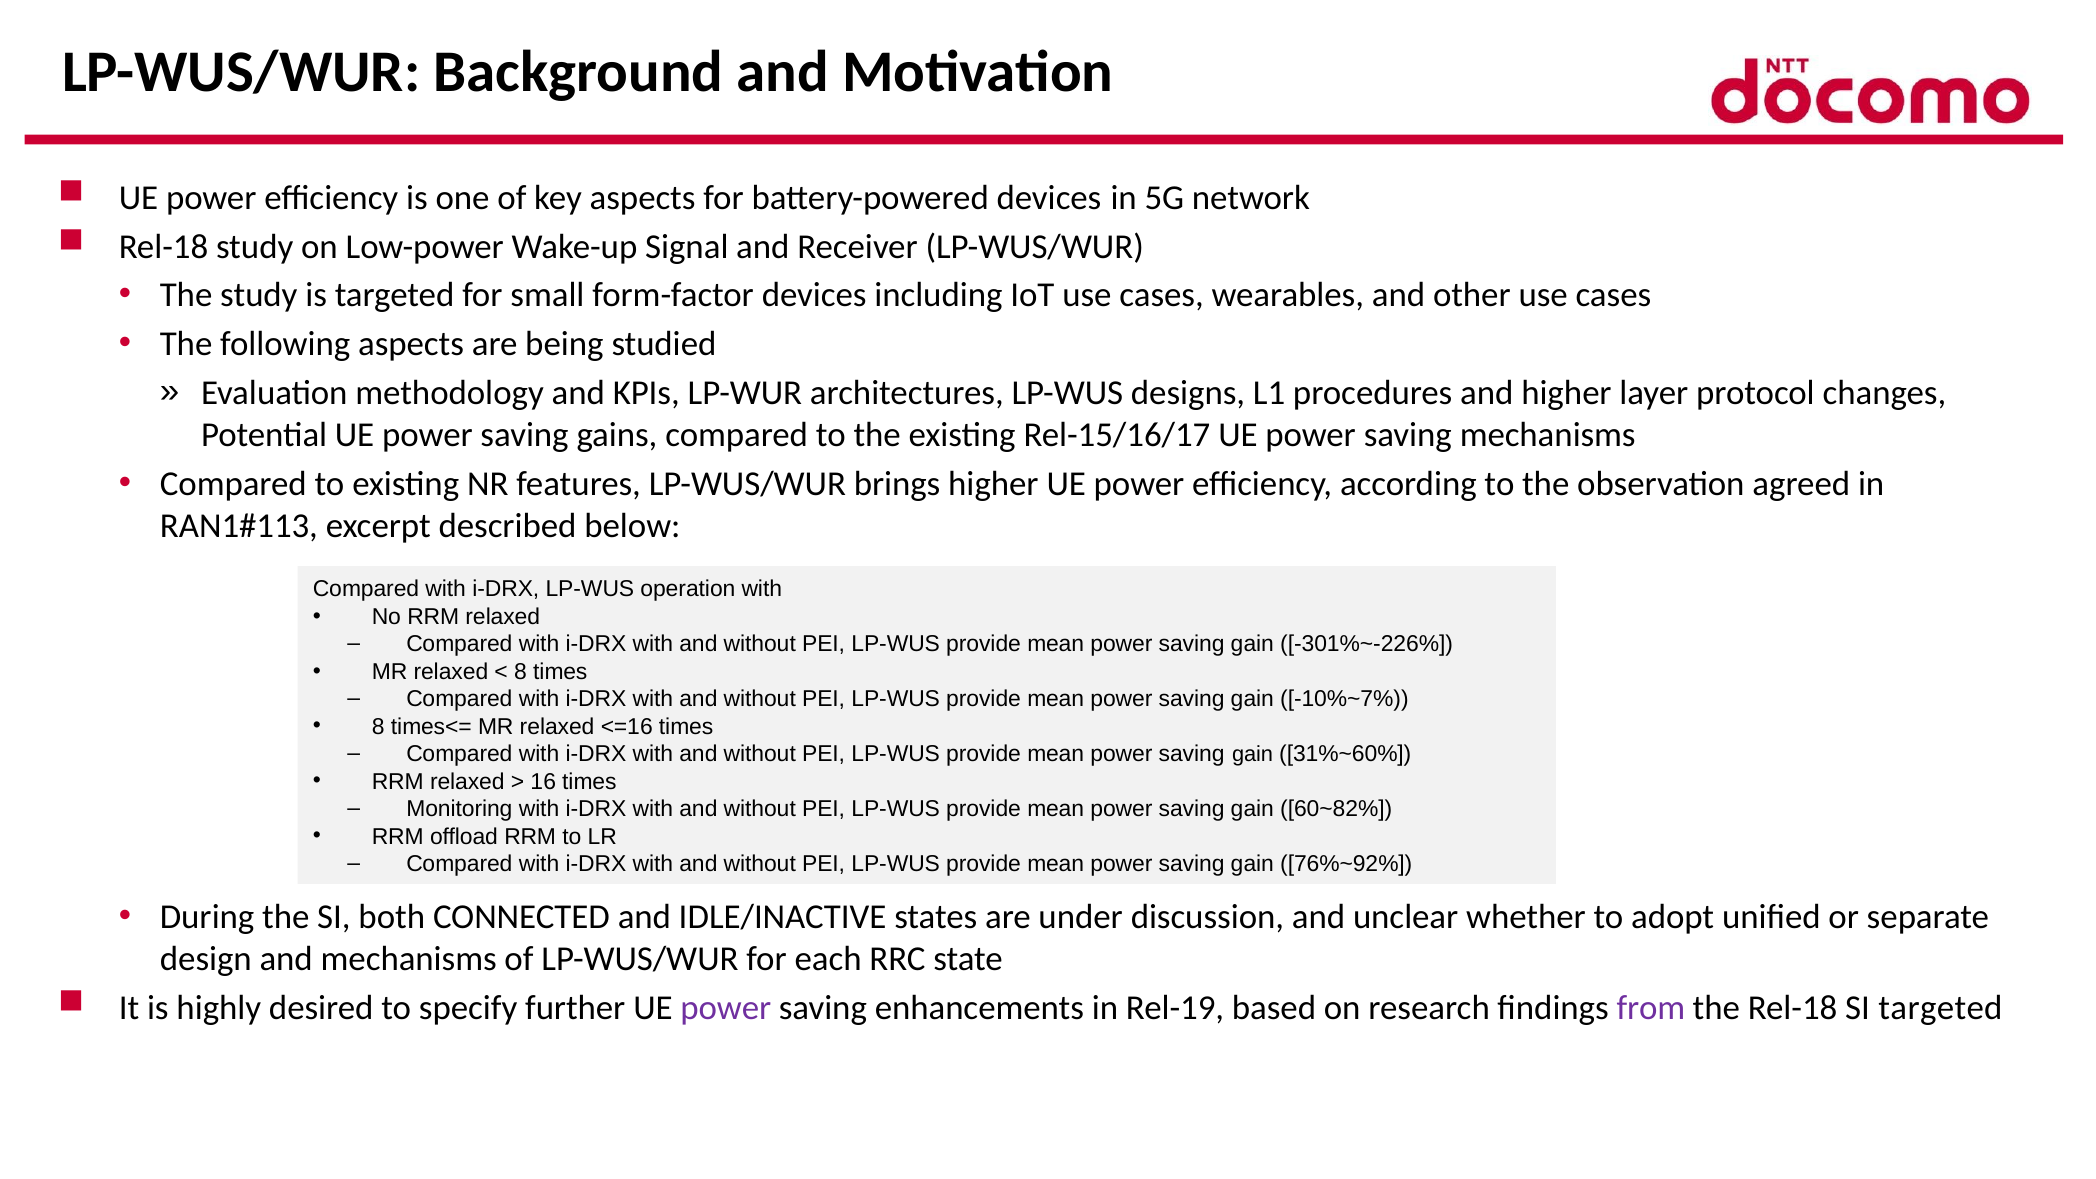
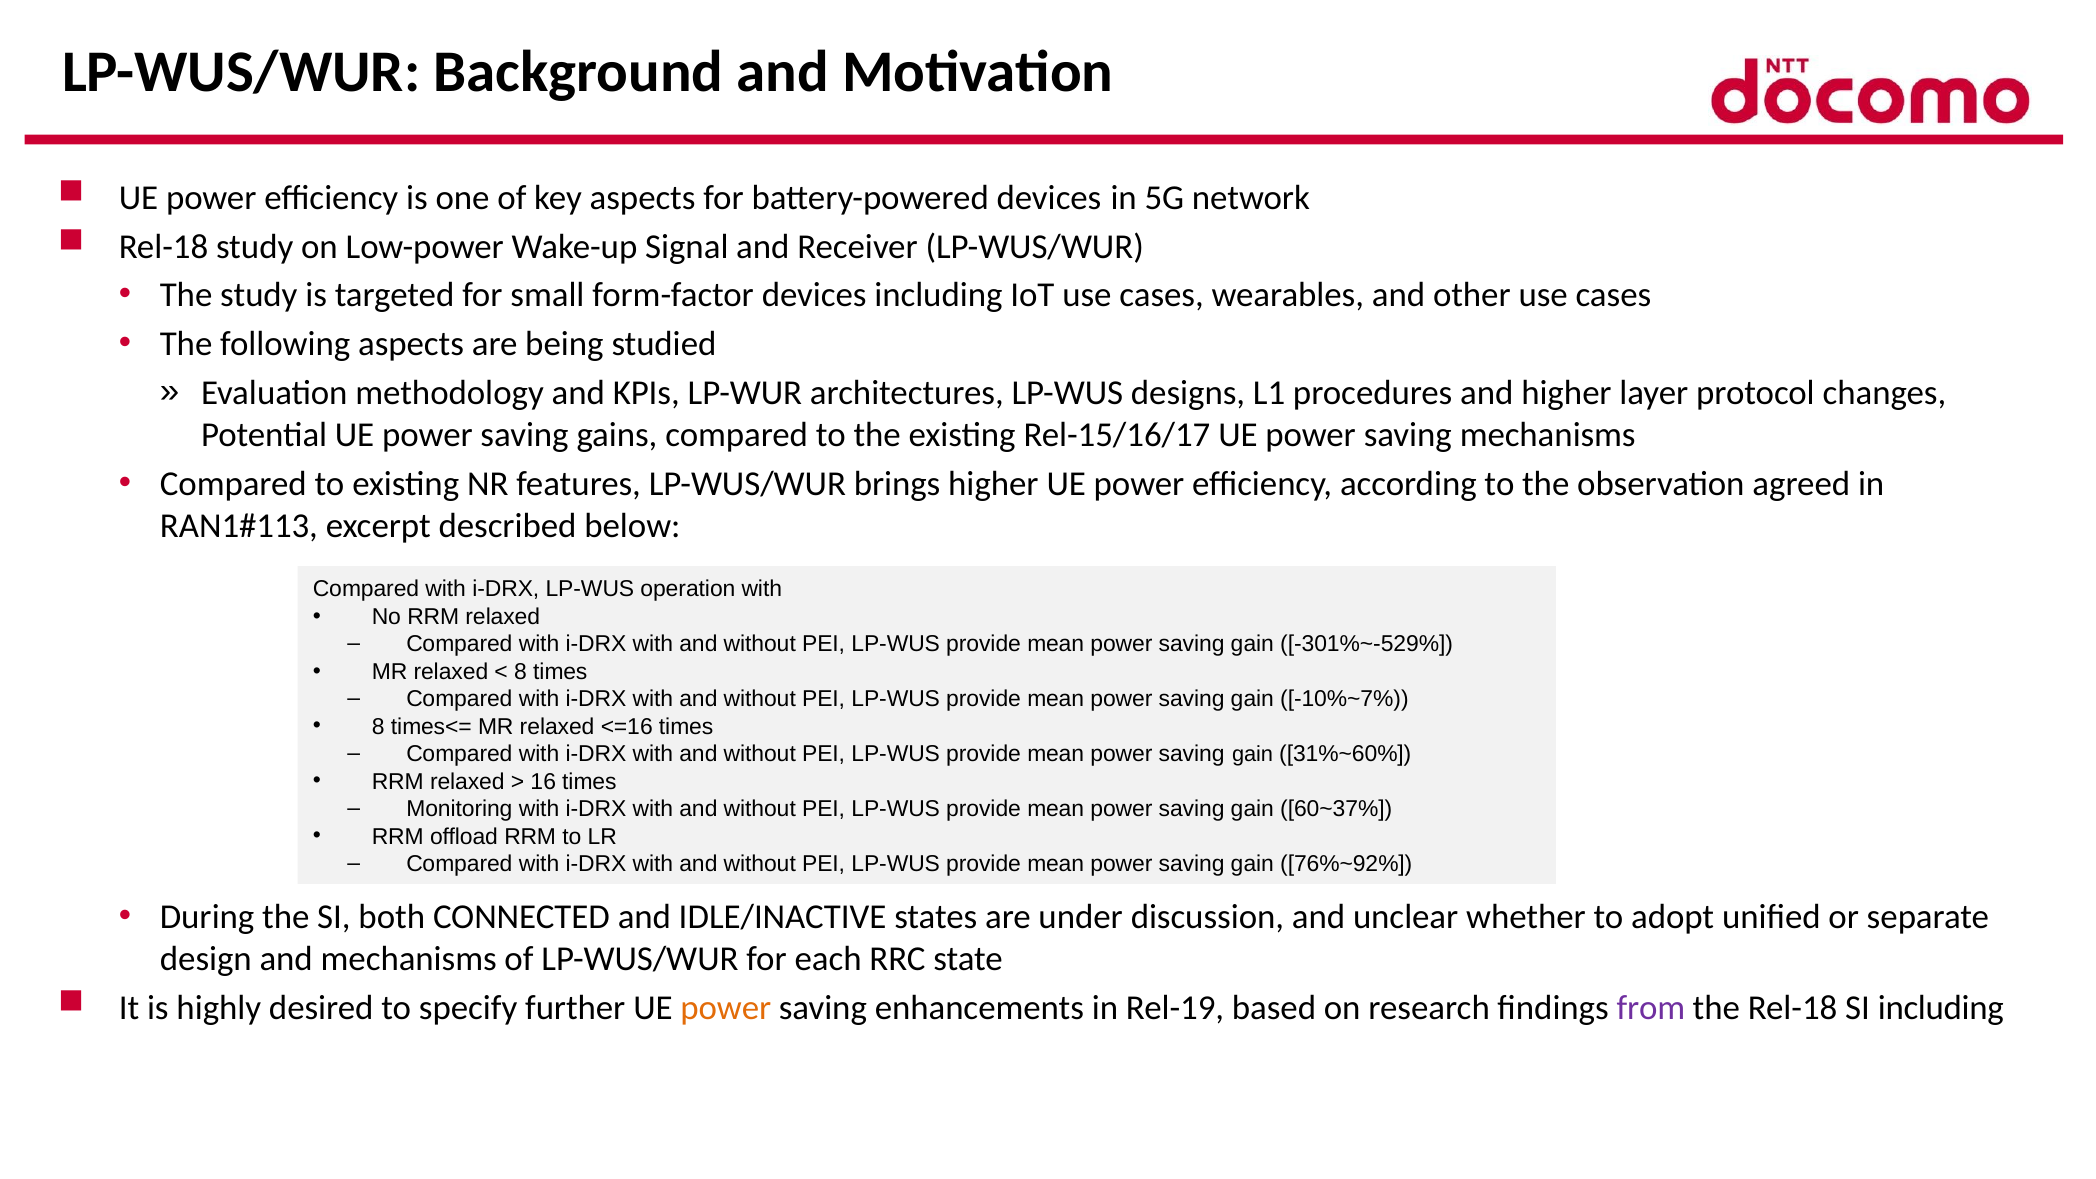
-301%~-226%: -301%~-226% -> -301%~-529%
60~82%: 60~82% -> 60~37%
power at (726, 1008) colour: purple -> orange
SI targeted: targeted -> including
